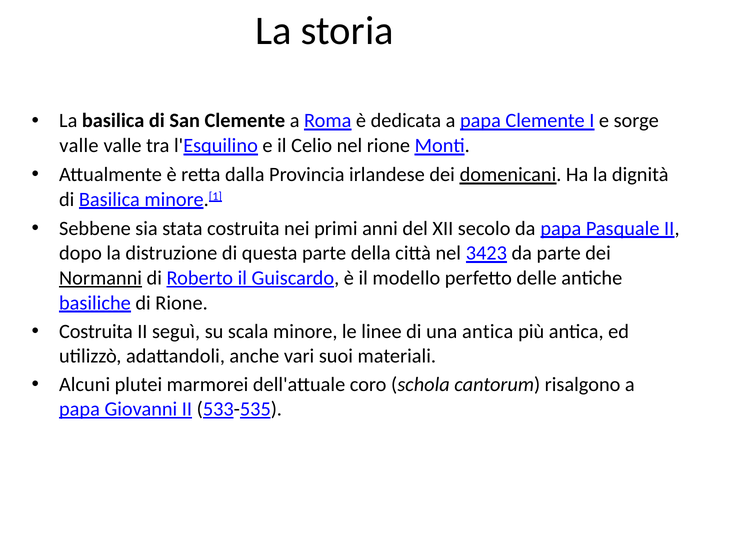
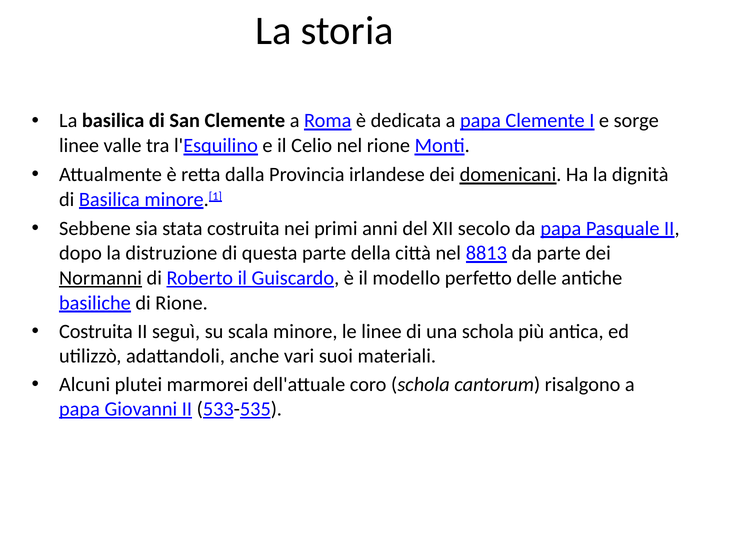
valle at (79, 146): valle -> linee
3423: 3423 -> 8813
una antica: antica -> schola
